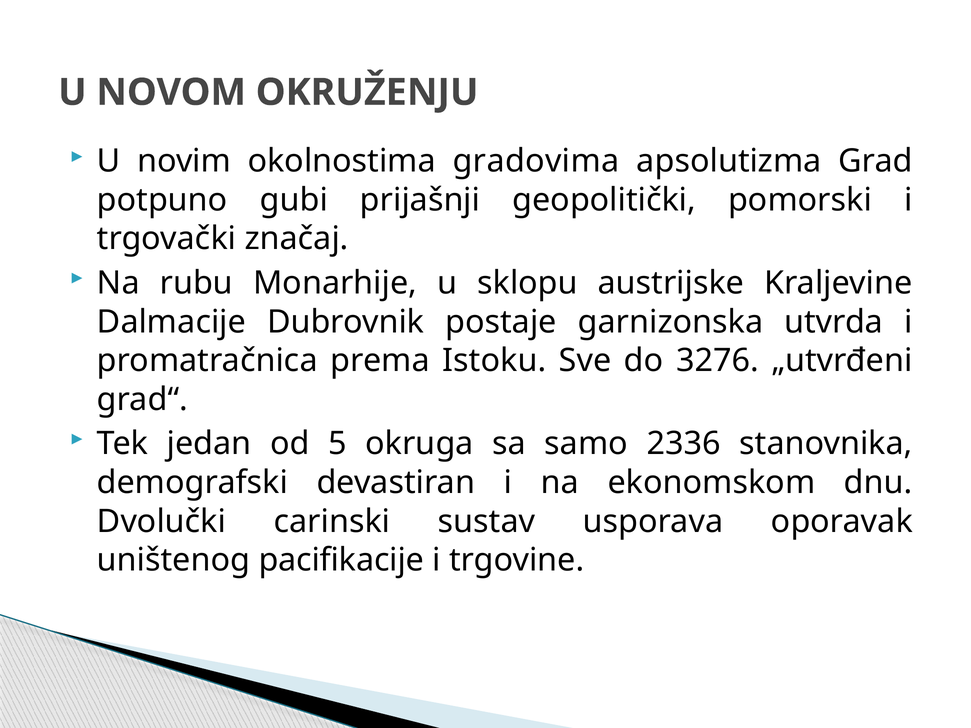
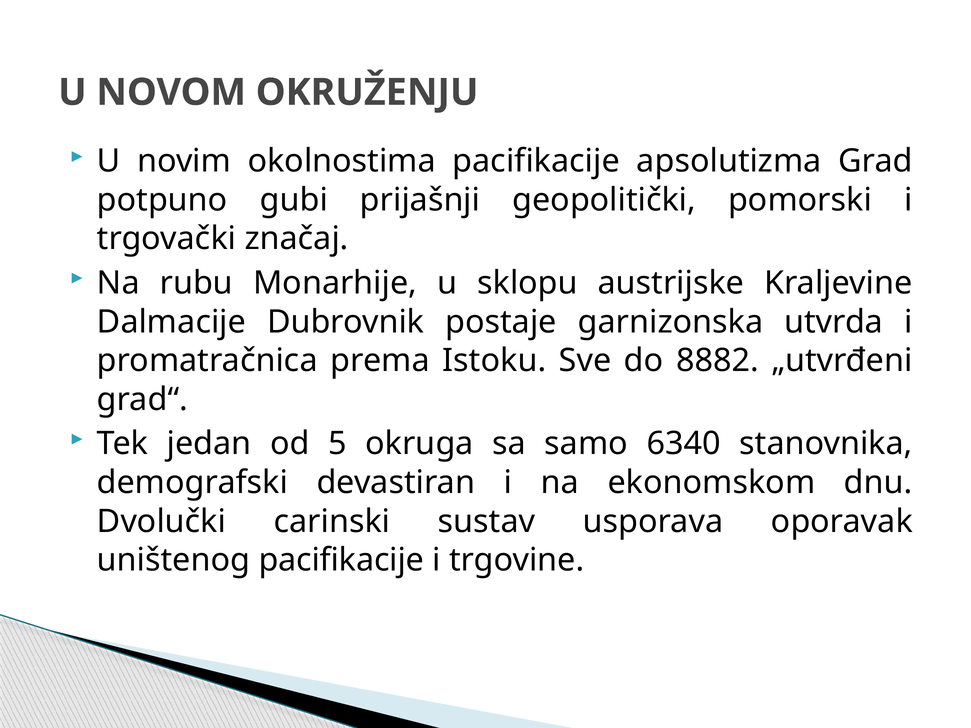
okolnostima gradovima: gradovima -> pacifikacije
3276: 3276 -> 8882
2336: 2336 -> 6340
